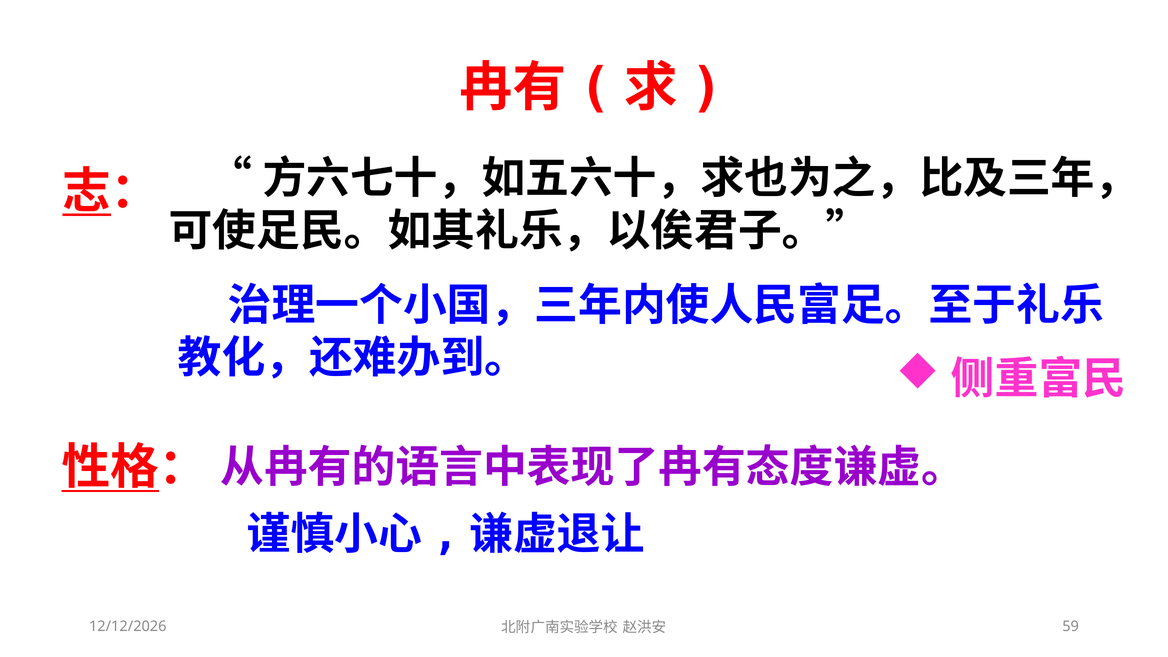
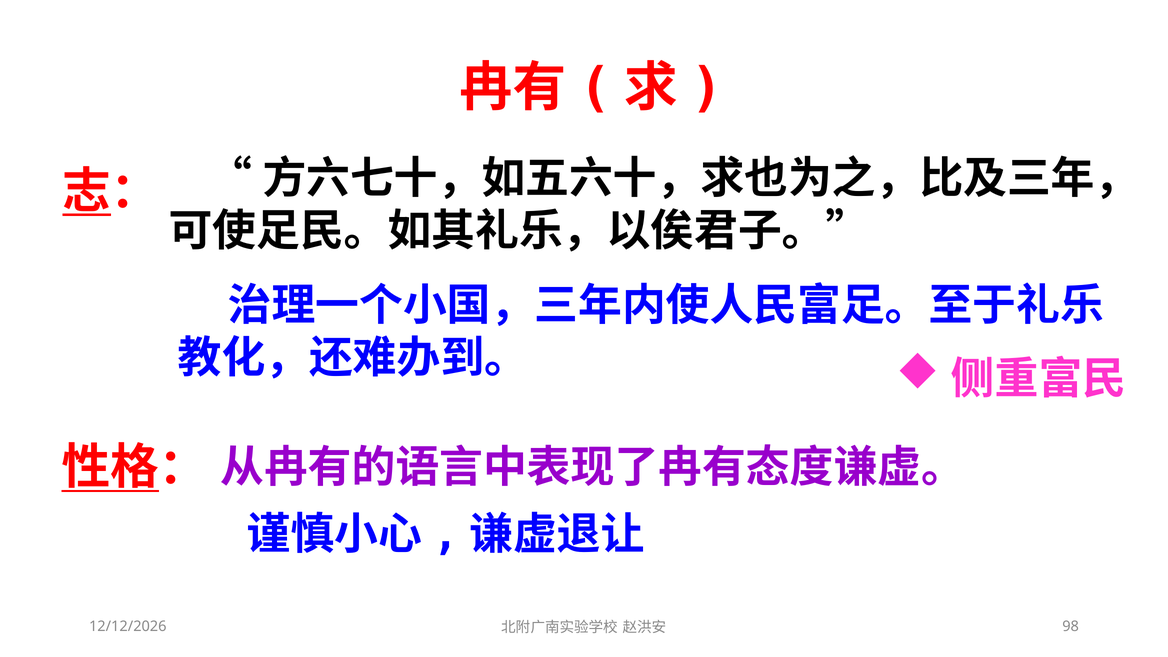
59: 59 -> 98
